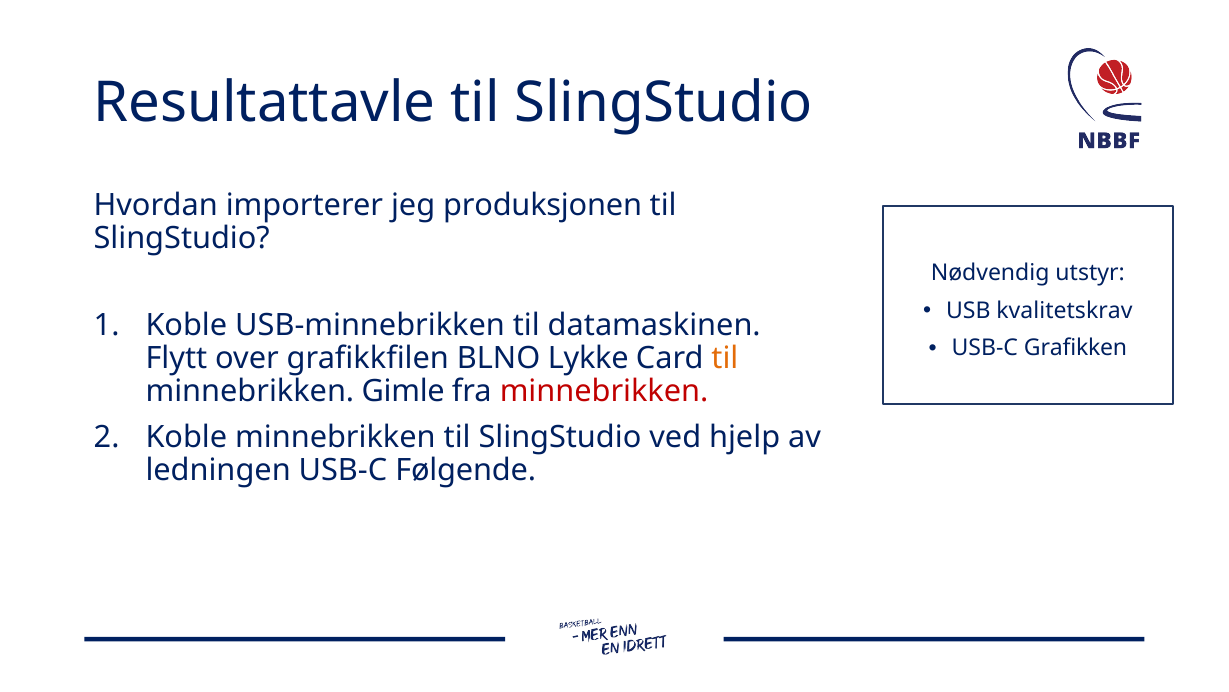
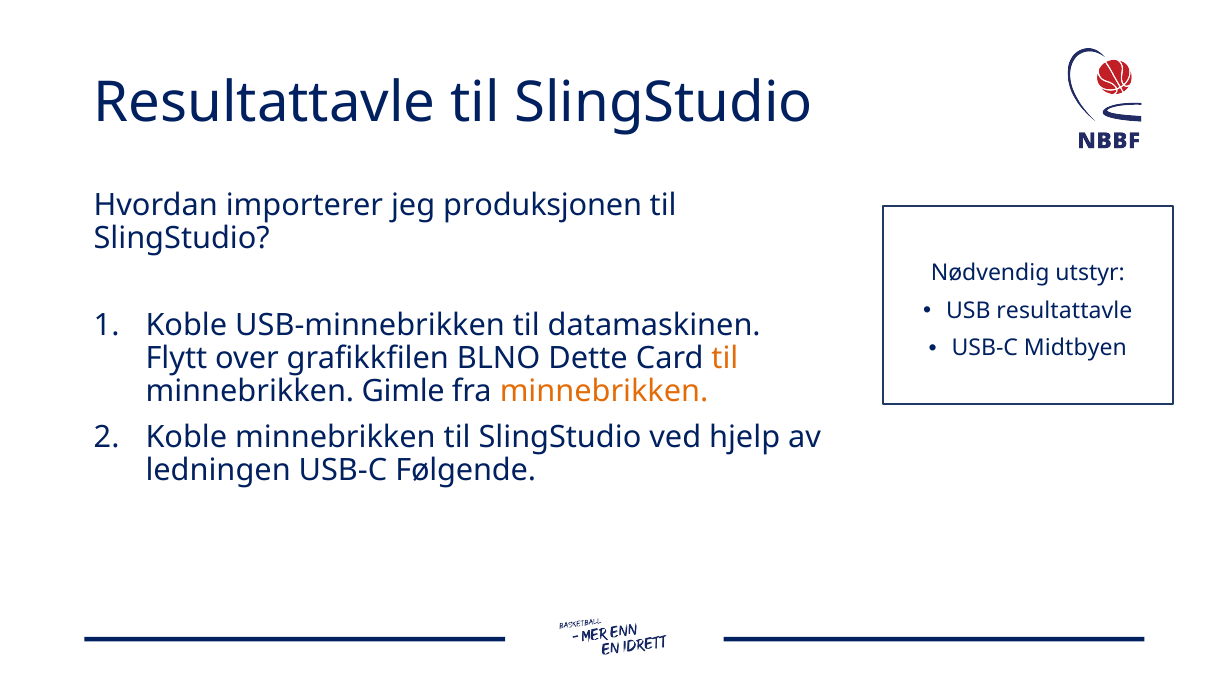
USB kvalitetskrav: kvalitetskrav -> resultattavle
Grafikken: Grafikken -> Midtbyen
Lykke: Lykke -> Dette
minnebrikken at (604, 391) colour: red -> orange
